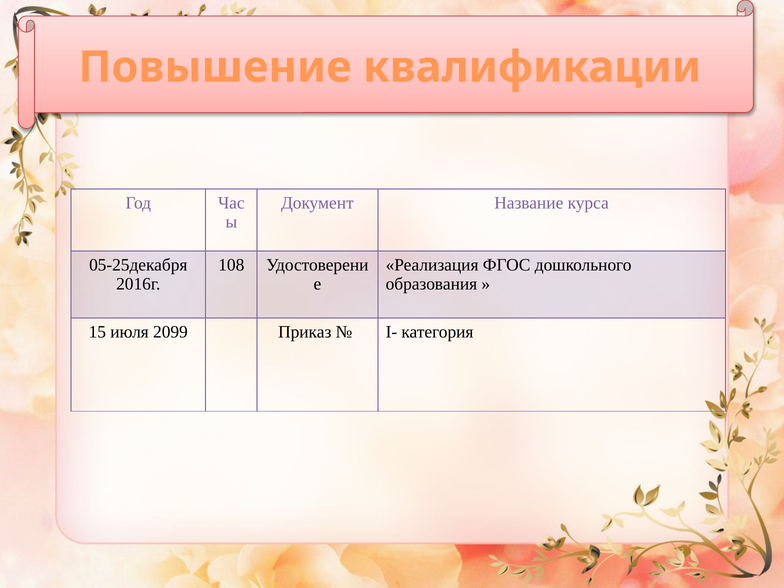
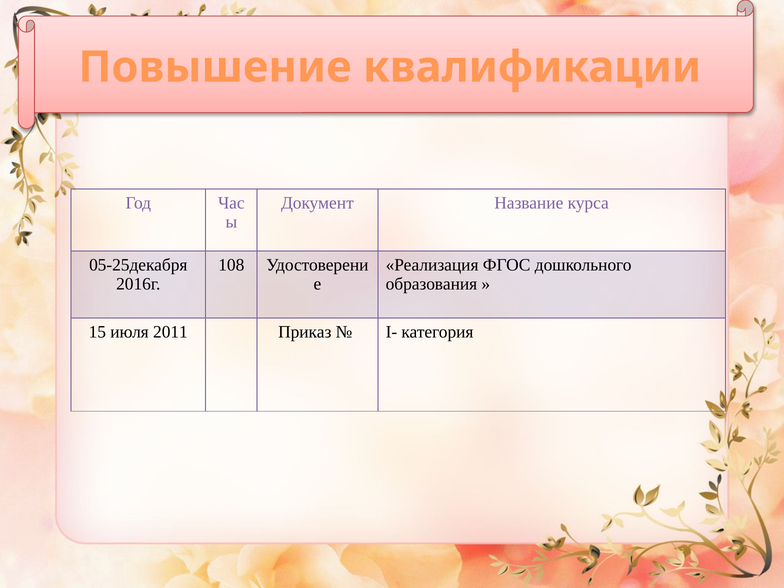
2099: 2099 -> 2011
